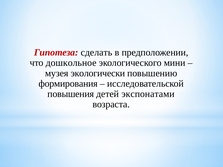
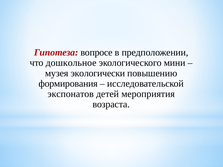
сделать: сделать -> вопросе
повышения: повышения -> экспонатов
экспонатами: экспонатами -> мероприятия
